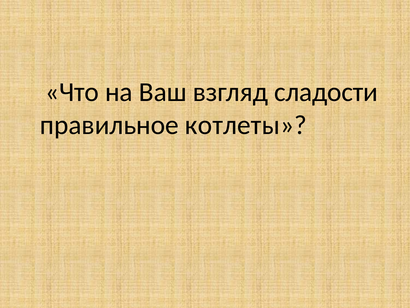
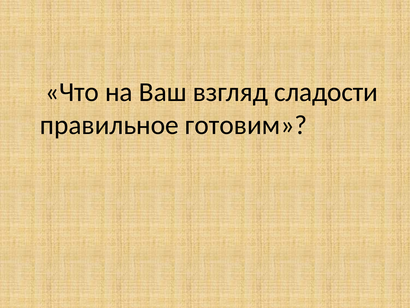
котлеты: котлеты -> готовим
